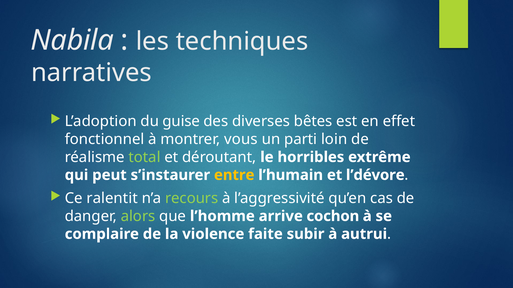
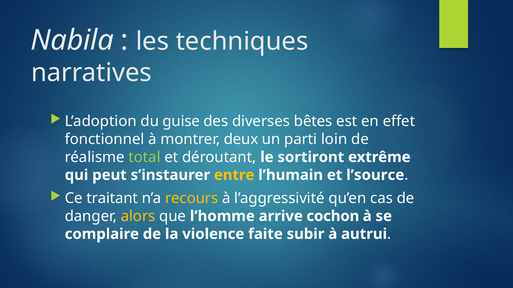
vous: vous -> deux
horribles: horribles -> sortiront
l’dévore: l’dévore -> l’source
ralentit: ralentit -> traitant
recours colour: light green -> yellow
alors colour: light green -> yellow
